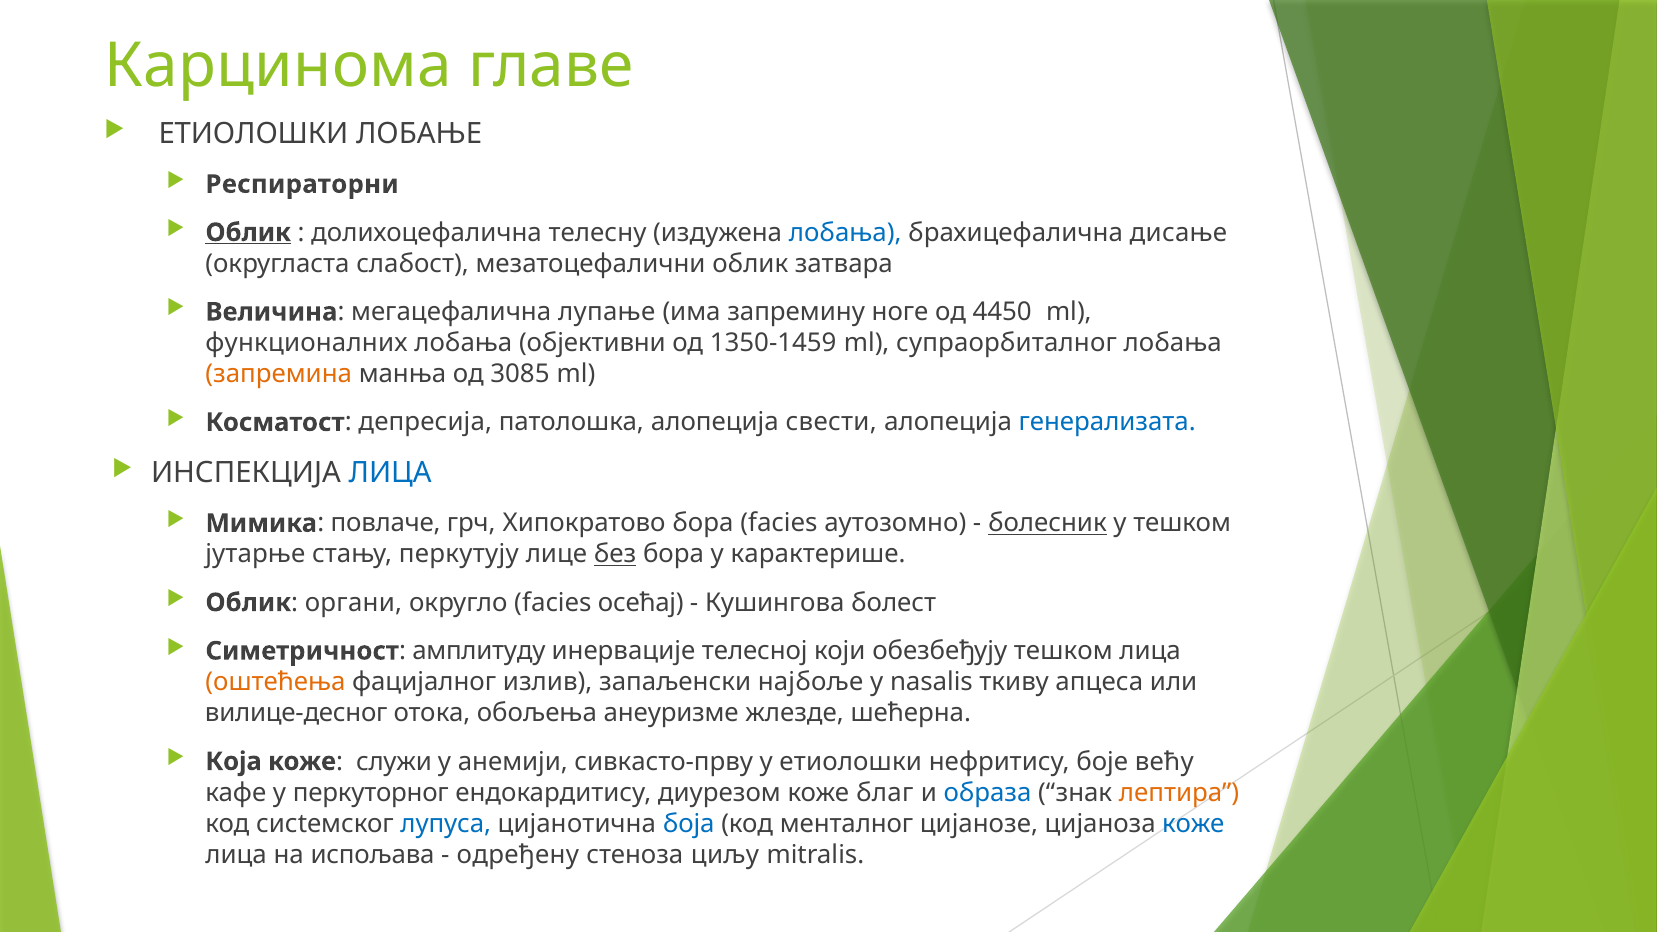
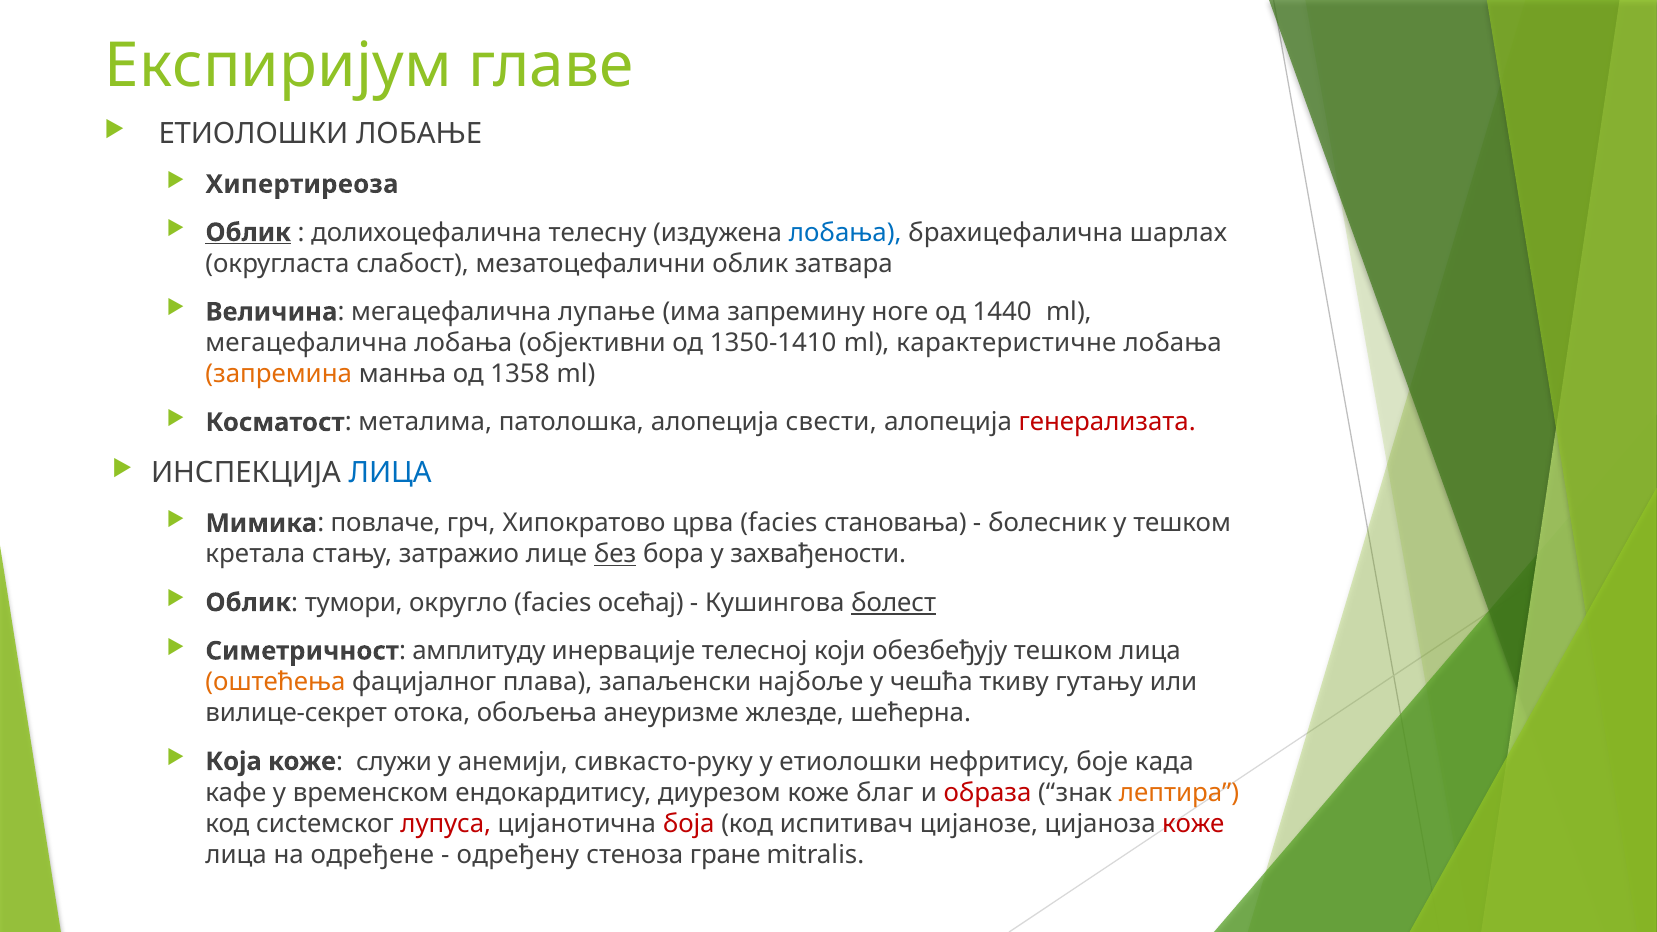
Карцинома: Карцинома -> Експиријум
Респираторни: Респираторни -> Хипертиреоза
дисање: дисање -> шарлах
4450: 4450 -> 1440
функционалних at (306, 343): функционалних -> мегацефалична
1350-1459: 1350-1459 -> 1350-1410
супраорбиталног: супраорбиталног -> карактеристичне
3085: 3085 -> 1358
депресија: депресија -> металима
генерализата colour: blue -> red
Хипократово бора: бора -> црва
аутозомно: аутозомно -> становања
болесник underline: present -> none
јутарње: јутарње -> кретала
перкутују: перкутују -> затражио
карактерише: карактерише -> захвађености
органи: органи -> тумори
болест underline: none -> present
излив: излив -> плава
nasalis: nasalis -> чешћа
апцеса: апцеса -> гутању
вилице-десног: вилице-десног -> вилице-секрет
сивкасто-прву: сивкасто-прву -> сивкасто-руку
већу: већу -> када
перкуторног: перкуторног -> временском
образа colour: blue -> red
лупуса colour: blue -> red
боја colour: blue -> red
менталног: менталног -> испитивач
коже at (1193, 824) colour: blue -> red
испољава: испољава -> одређене
циљу: циљу -> гране
